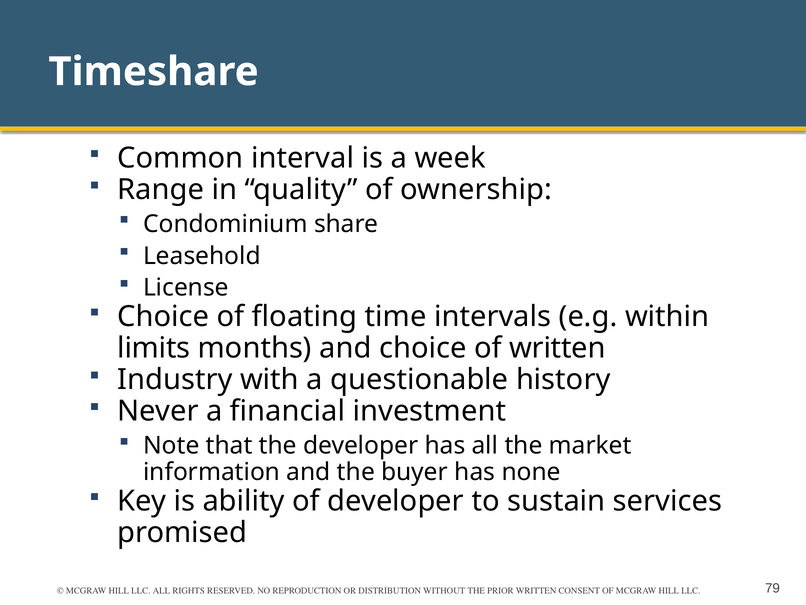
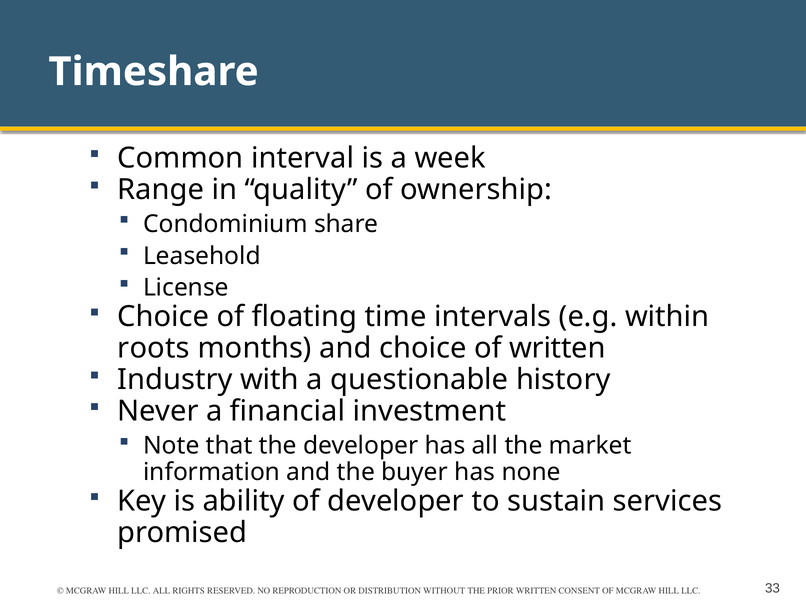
limits: limits -> roots
79: 79 -> 33
